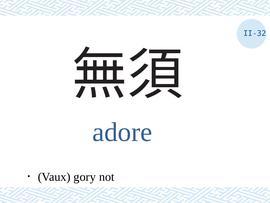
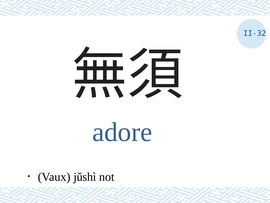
gory: gory -> jǔshì
